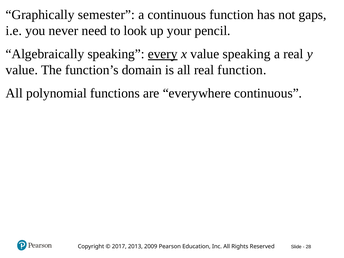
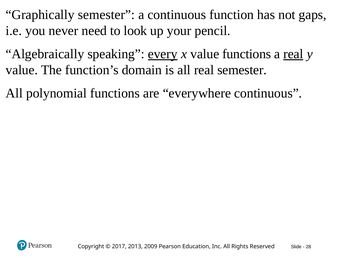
value speaking: speaking -> functions
real at (293, 54) underline: none -> present
real function: function -> semester
